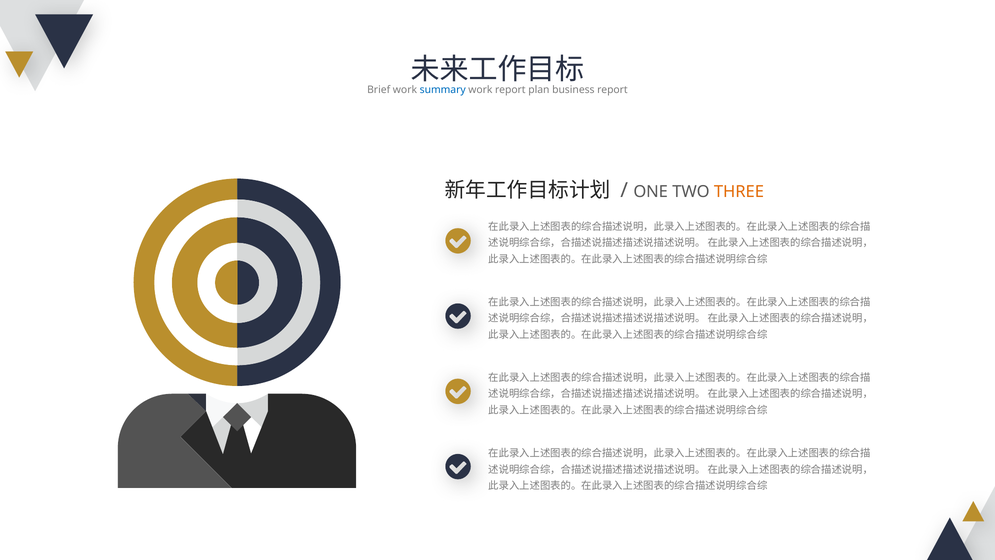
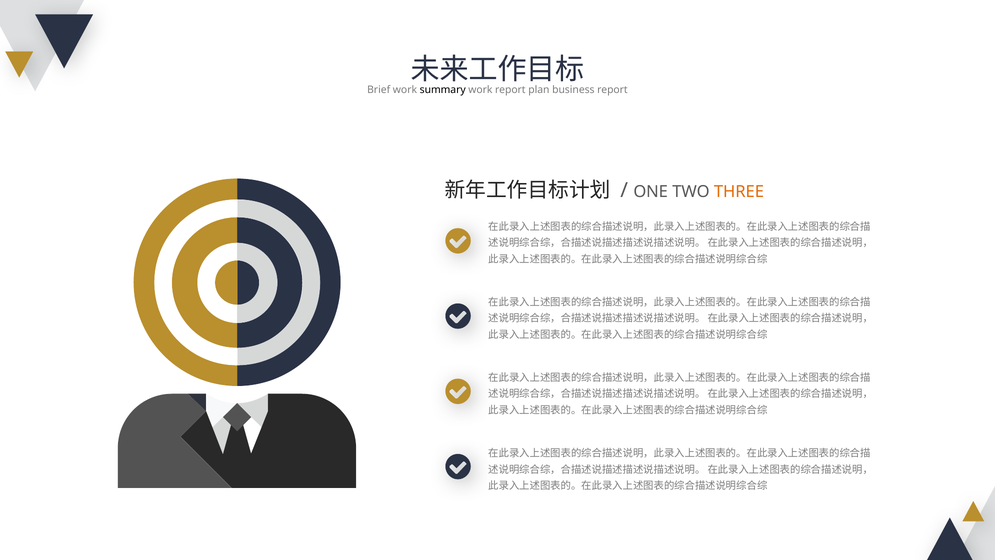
summary colour: blue -> black
